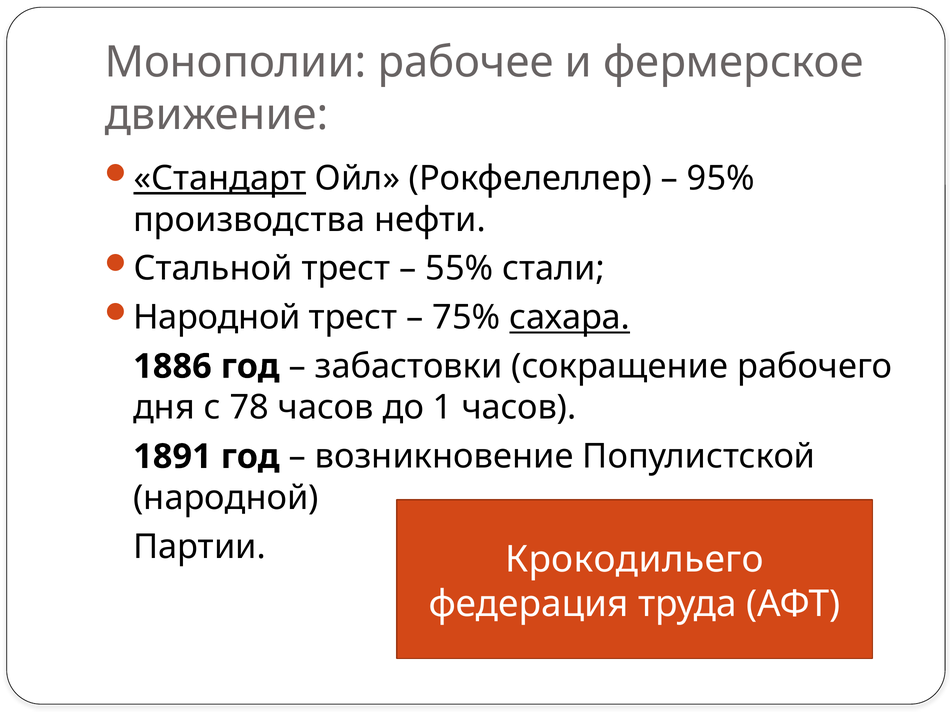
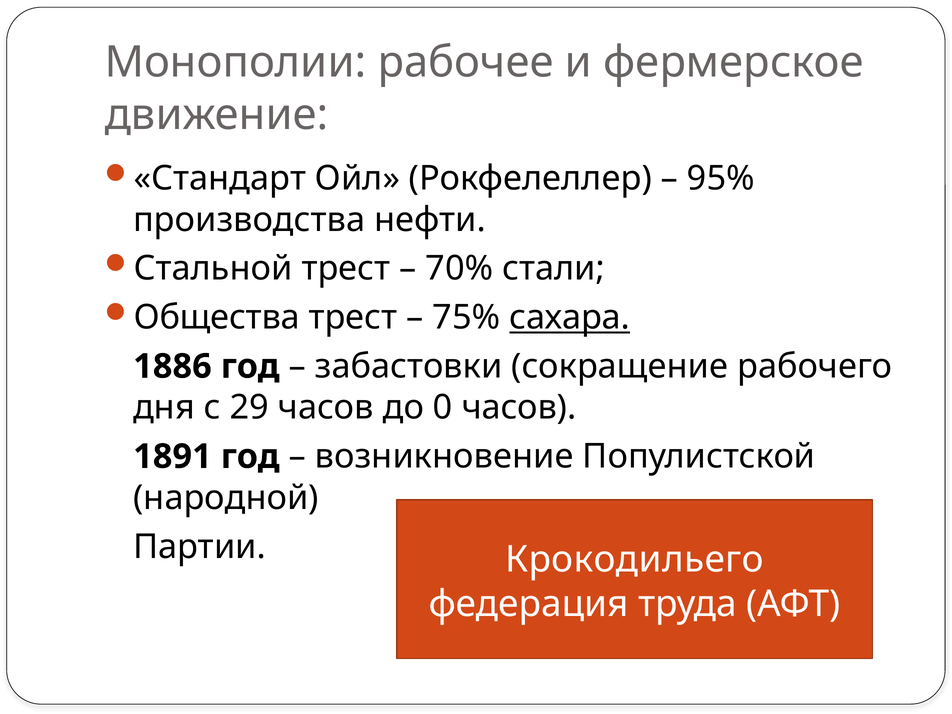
Стандарт underline: present -> none
55%: 55% -> 70%
Народной at (217, 318): Народной -> Общества
78: 78 -> 29
1: 1 -> 0
